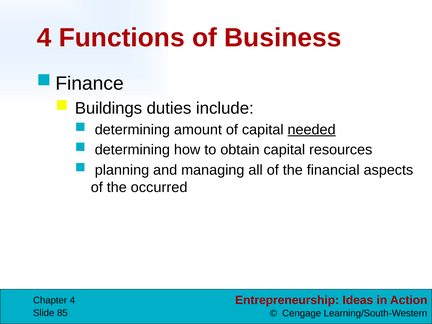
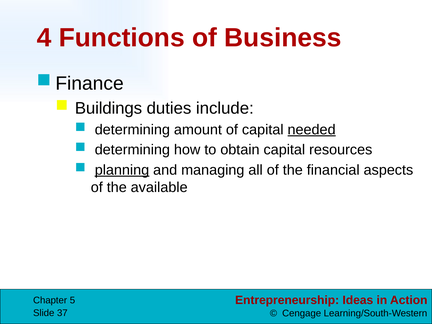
planning underline: none -> present
occurred: occurred -> available
Chapter 4: 4 -> 5
85: 85 -> 37
